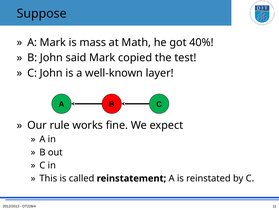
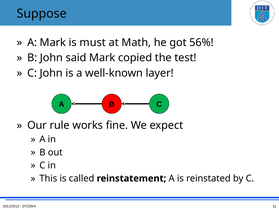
mass: mass -> must
40%: 40% -> 56%
